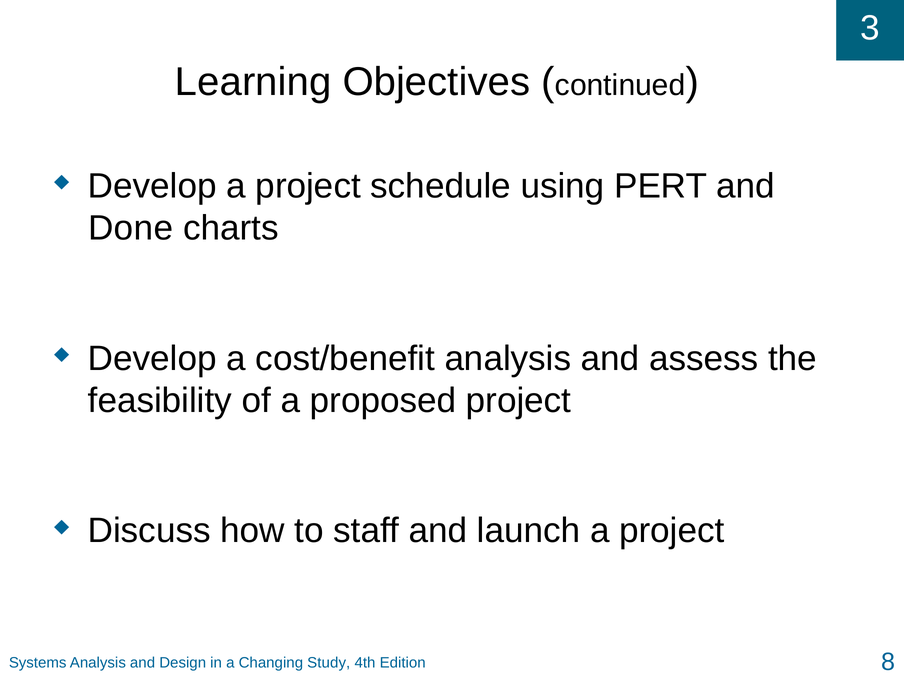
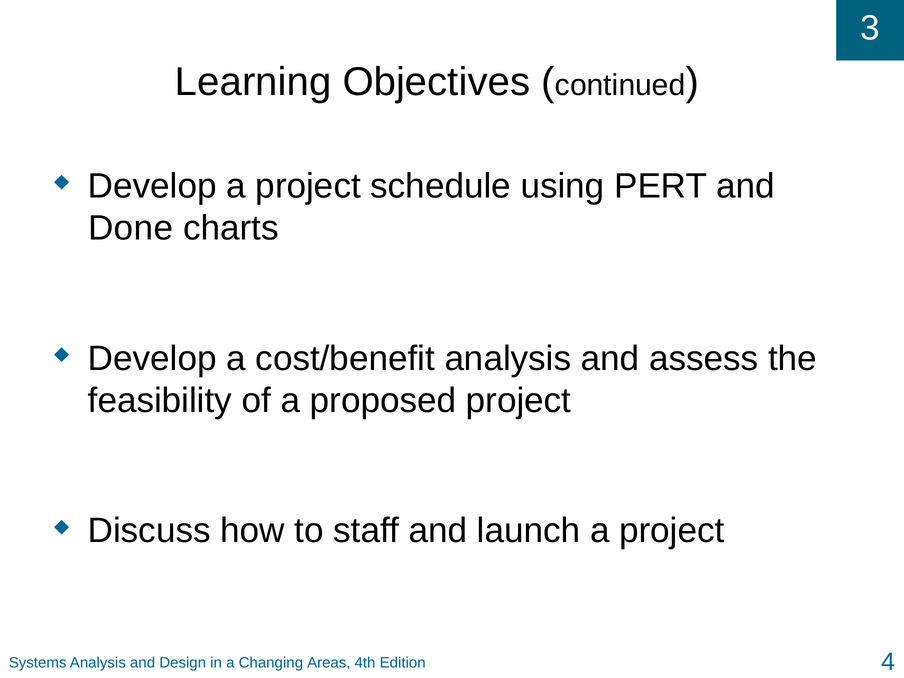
Study: Study -> Areas
8: 8 -> 4
